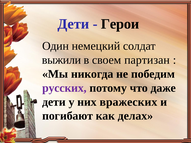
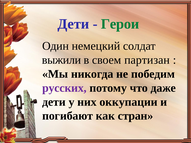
Герои colour: black -> green
вражеских: вражеских -> оккупации
делах: делах -> стран
